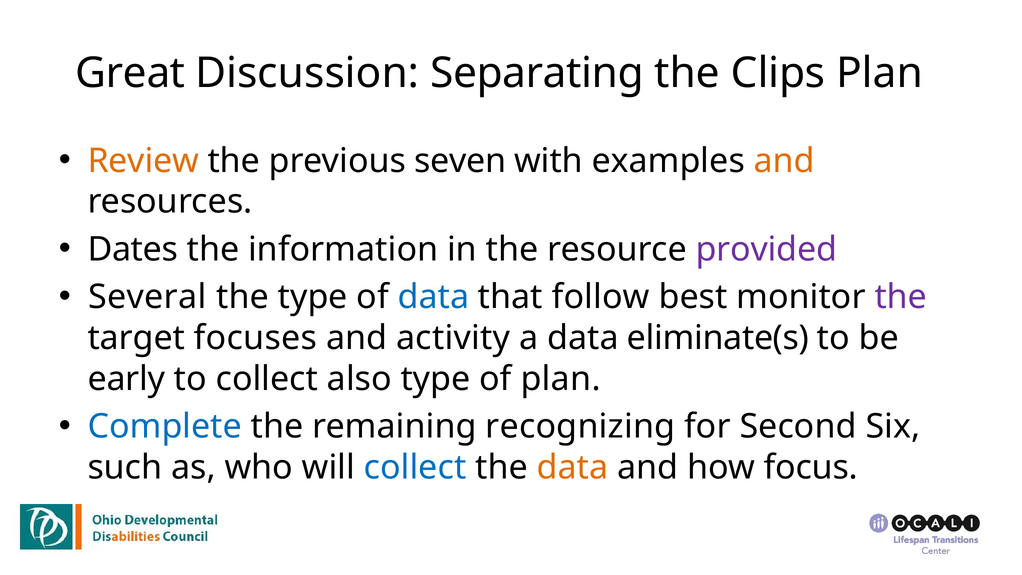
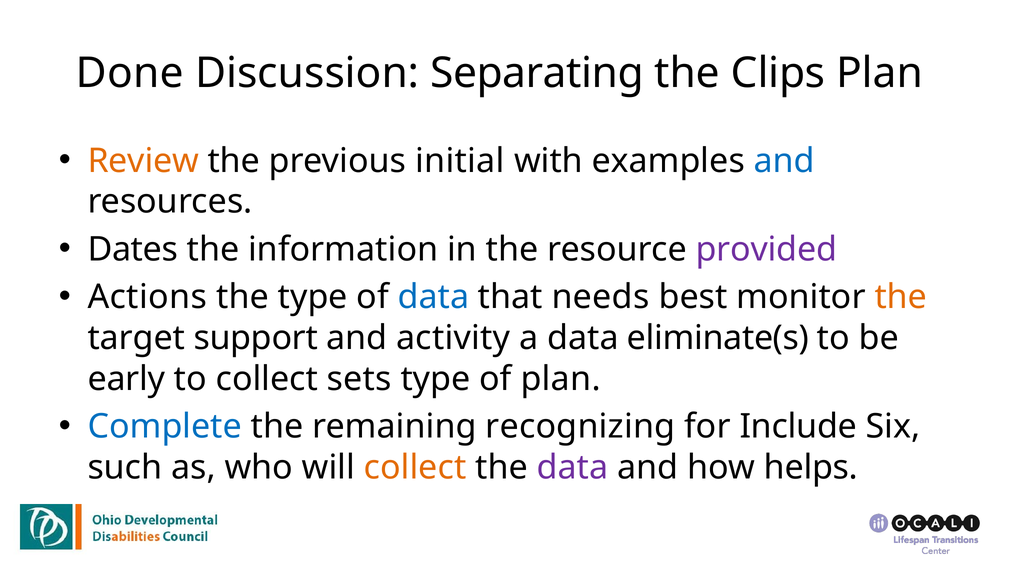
Great: Great -> Done
seven: seven -> initial
and at (784, 161) colour: orange -> blue
Several: Several -> Actions
follow: follow -> needs
the at (901, 297) colour: purple -> orange
focuses: focuses -> support
also: also -> sets
Second: Second -> Include
collect at (415, 467) colour: blue -> orange
data at (572, 467) colour: orange -> purple
focus: focus -> helps
